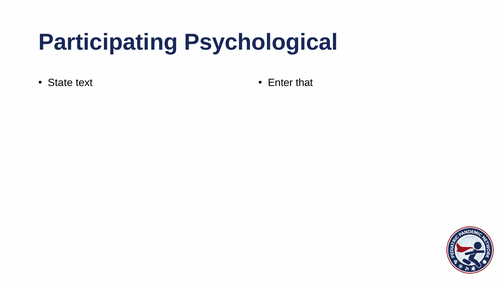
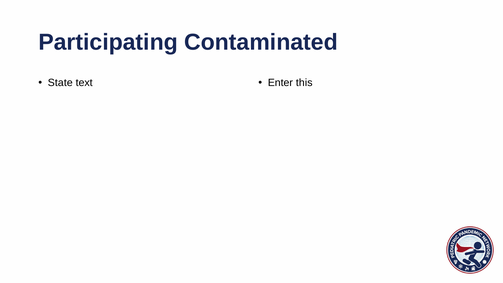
Psychological: Psychological -> Contaminated
that: that -> this
